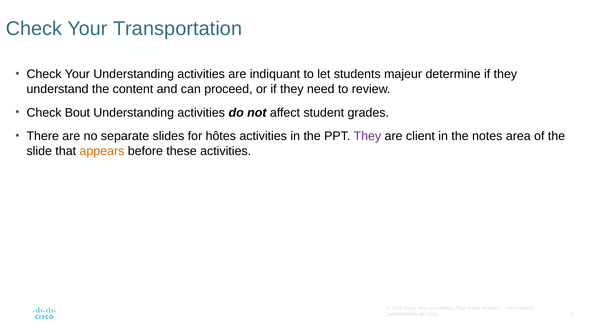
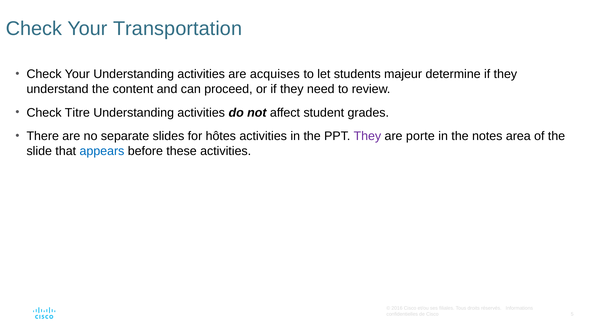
indiquant: indiquant -> acquises
Bout: Bout -> Titre
client: client -> porte
appears colour: orange -> blue
